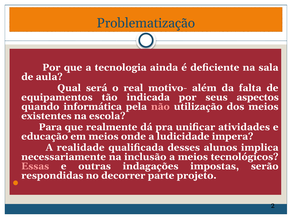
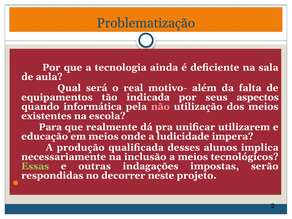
atividades: atividades -> utilizarem
realidade: realidade -> produção
Essas colour: pink -> light green
parte: parte -> neste
